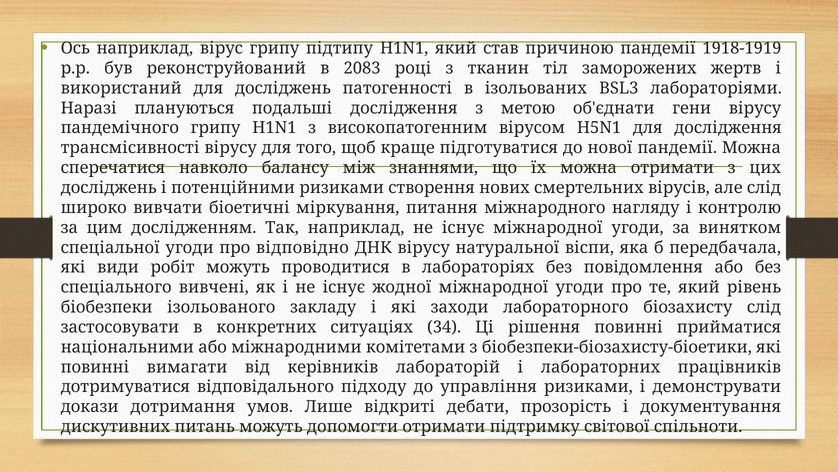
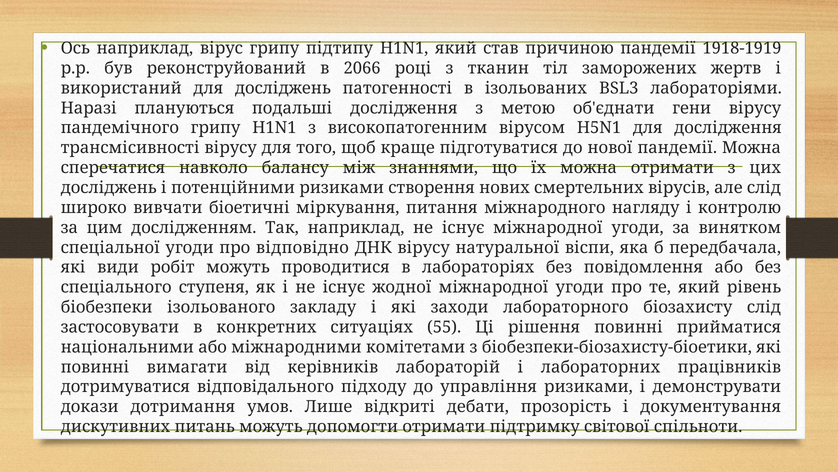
2083: 2083 -> 2066
вивчені: вивчені -> ступеня
34: 34 -> 55
